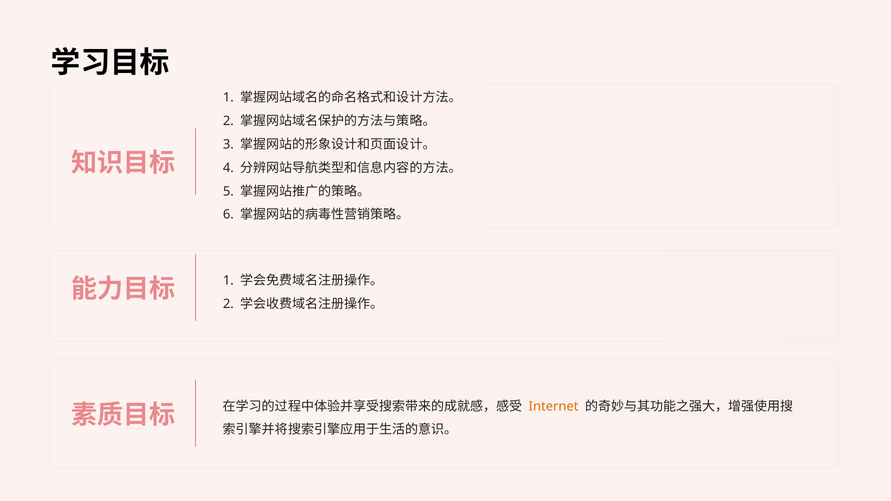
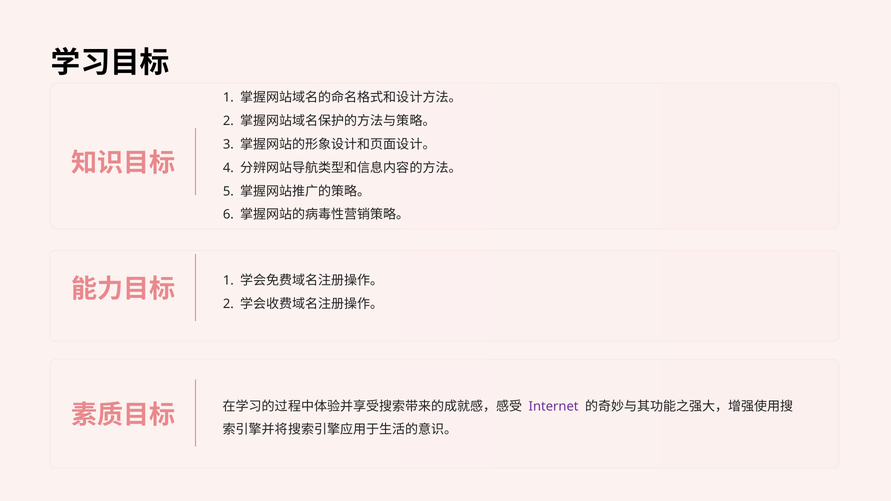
Internet colour: orange -> purple
